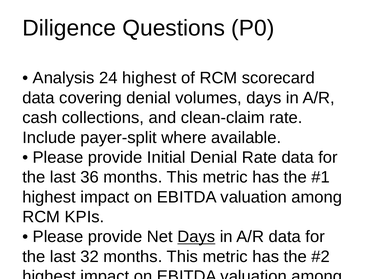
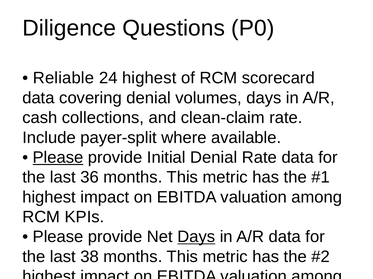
Analysis: Analysis -> Reliable
Please at (58, 158) underline: none -> present
32: 32 -> 38
